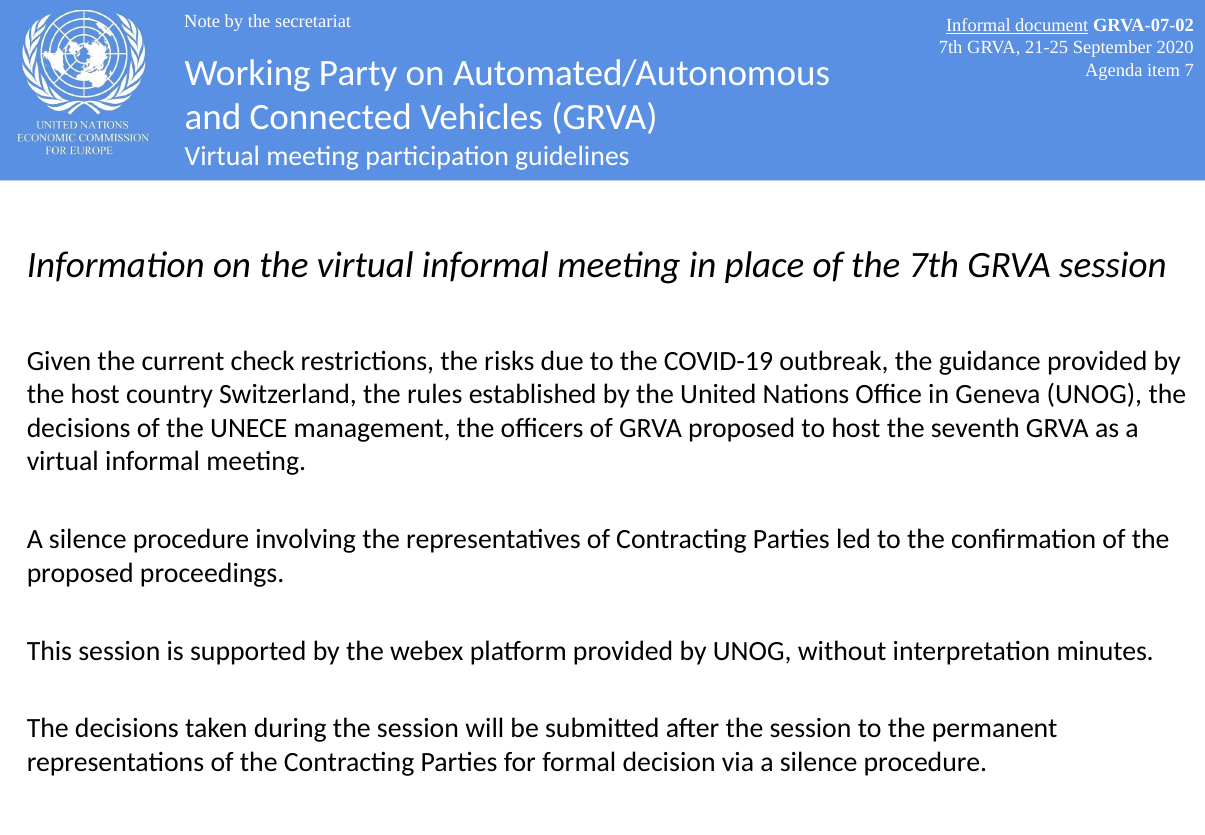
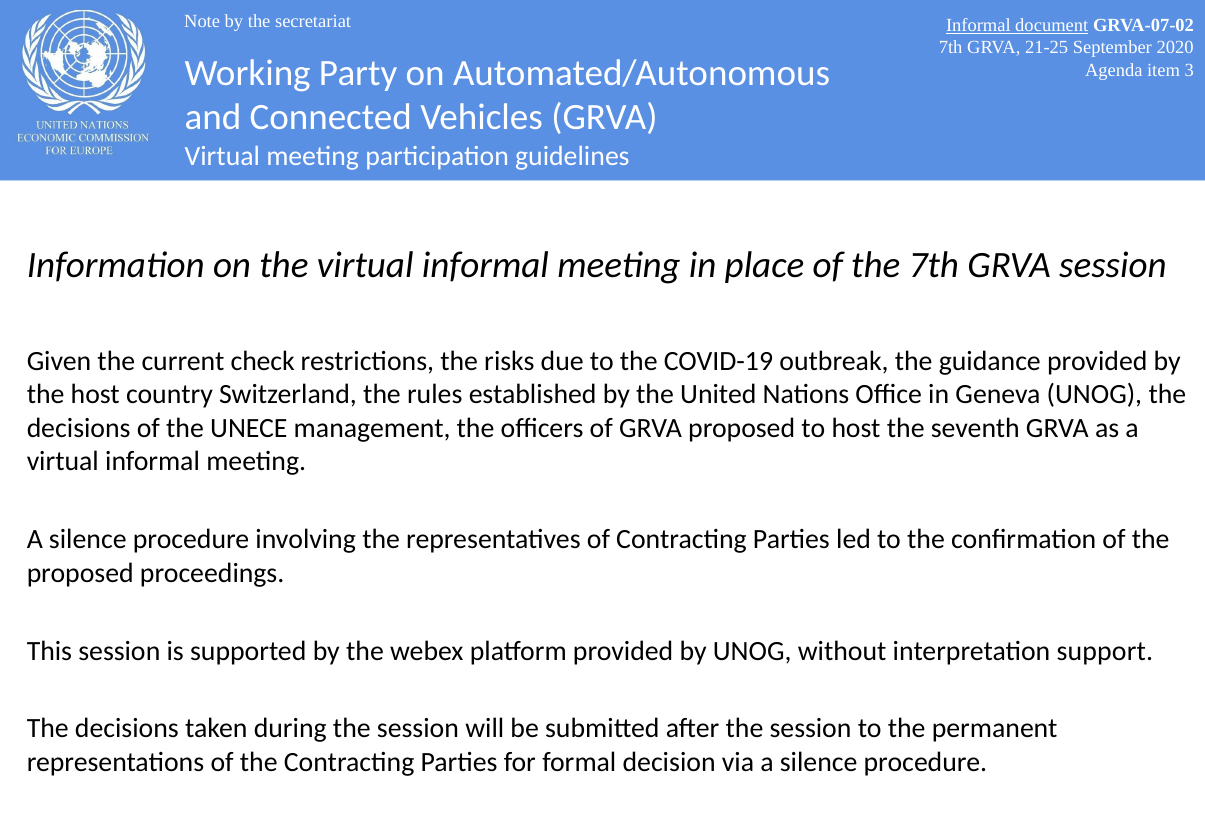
7: 7 -> 3
minutes: minutes -> support
